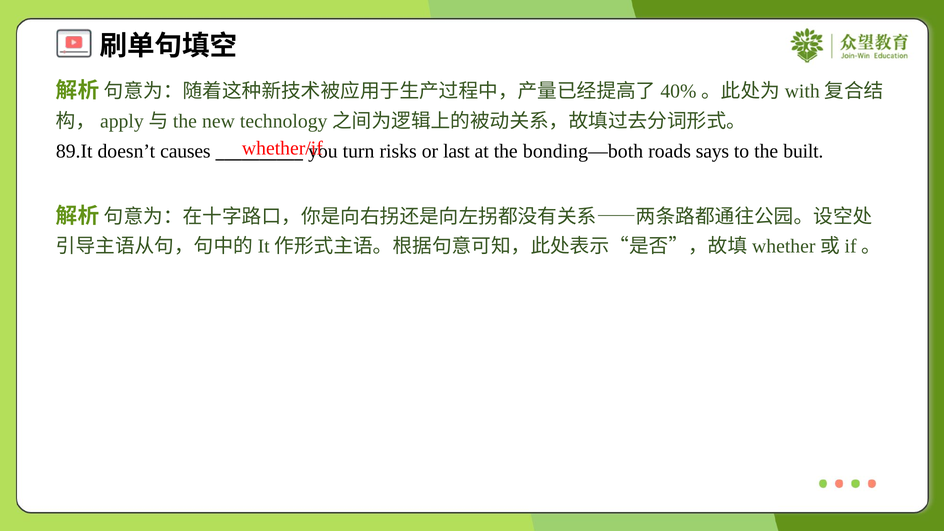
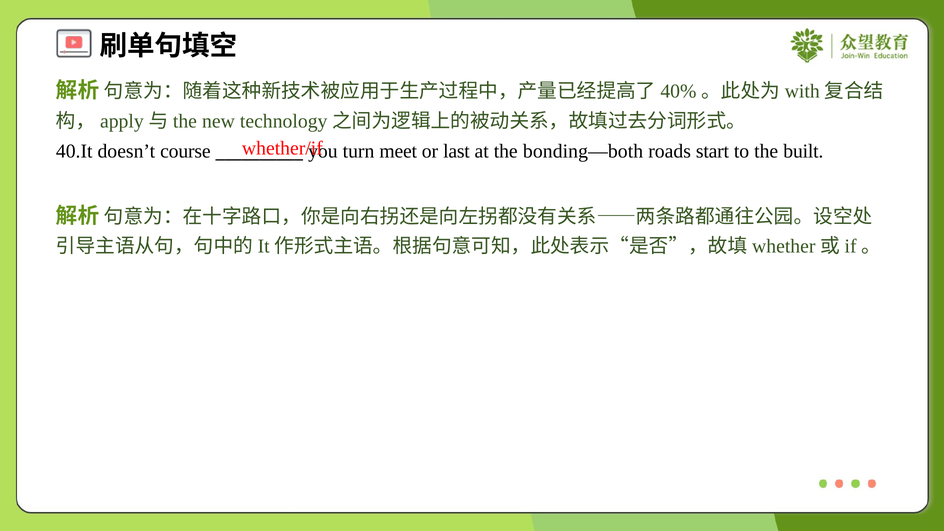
89.It: 89.It -> 40.It
causes: causes -> course
risks: risks -> meet
says: says -> start
